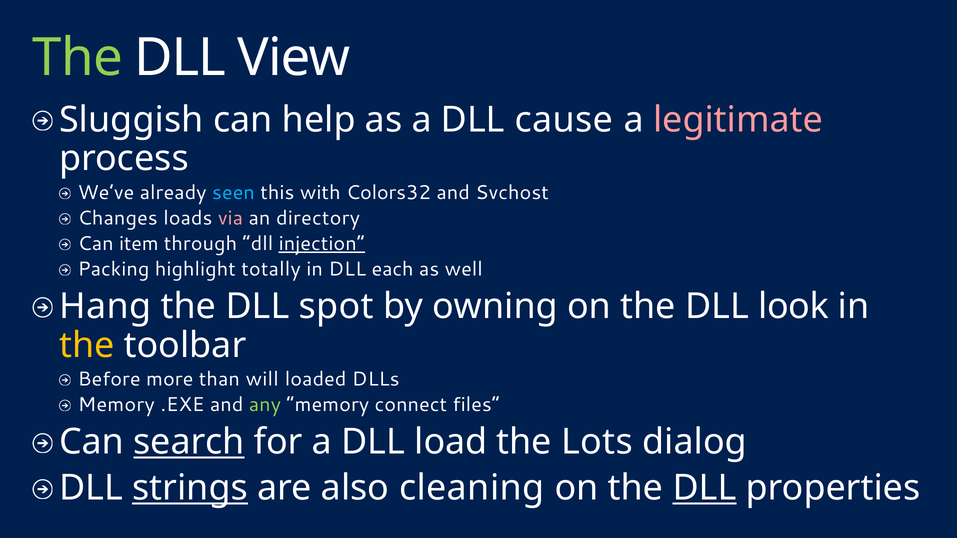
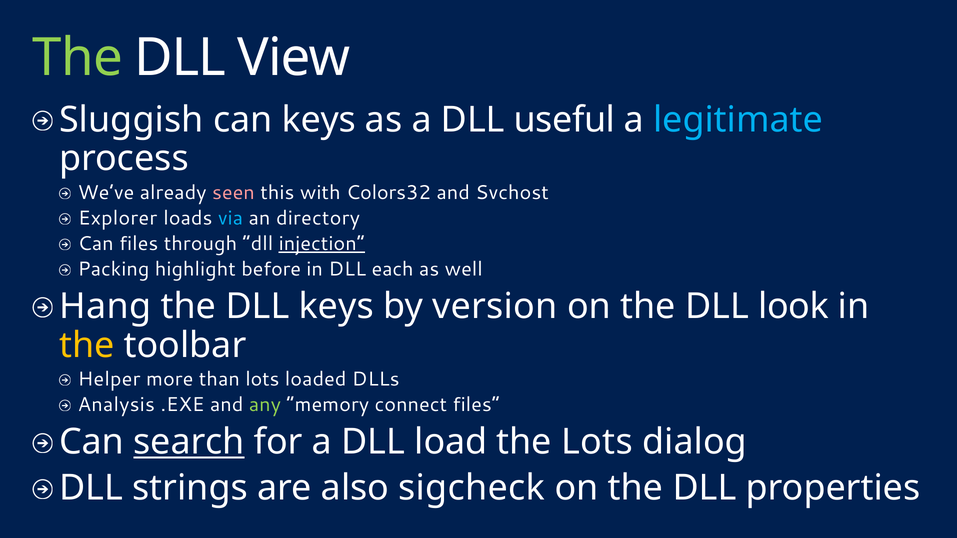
can help: help -> keys
cause: cause -> useful
legitimate colour: pink -> light blue
seen colour: light blue -> pink
Changes: Changes -> Explorer
via colour: pink -> light blue
Can item: item -> files
totally: totally -> before
DLL spot: spot -> keys
owning: owning -> version
Before: Before -> Helper
than will: will -> lots
Memory at (116, 405): Memory -> Analysis
strings underline: present -> none
cleaning: cleaning -> sigcheck
DLL at (704, 488) underline: present -> none
